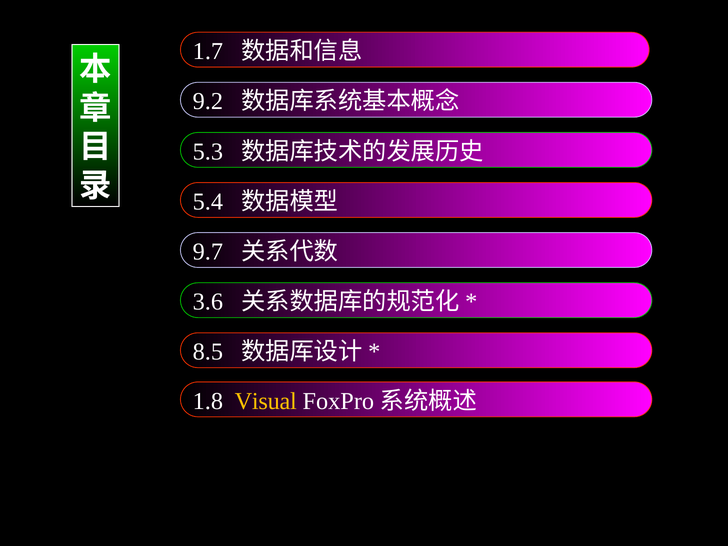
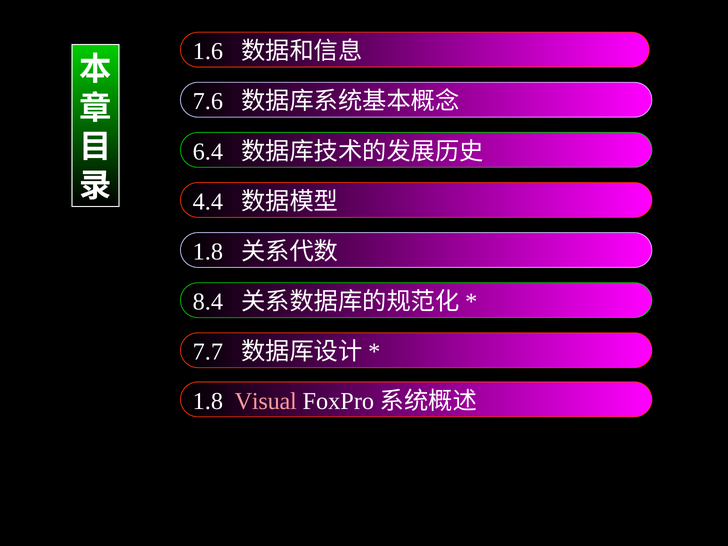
1.7: 1.7 -> 1.6
9.2: 9.2 -> 7.6
5.3: 5.3 -> 6.4
5.4: 5.4 -> 4.4
9.7 at (208, 252): 9.7 -> 1.8
3.6: 3.6 -> 8.4
8.5: 8.5 -> 7.7
Visual colour: yellow -> pink
